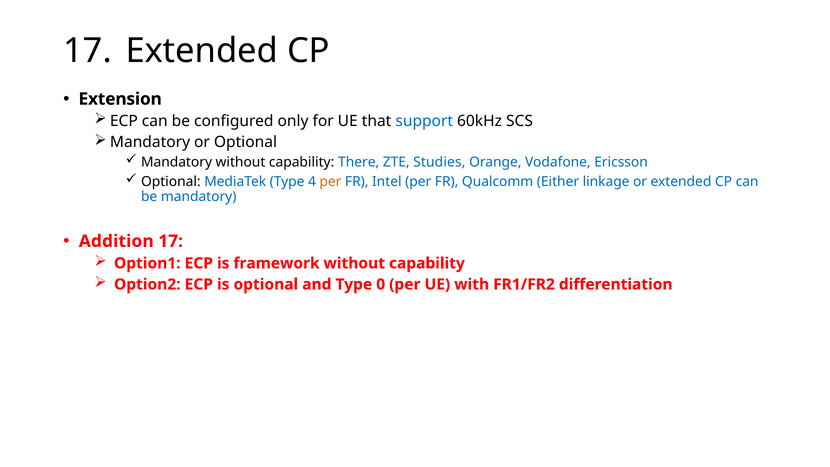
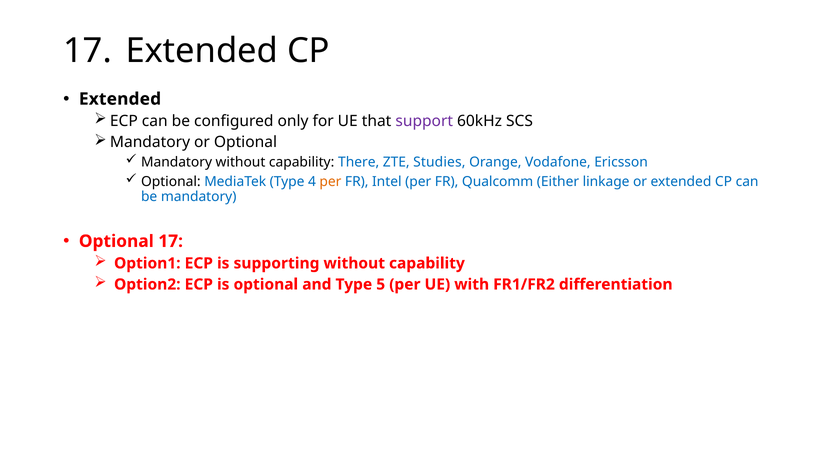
Extension at (120, 99): Extension -> Extended
support colour: blue -> purple
Addition at (116, 241): Addition -> Optional
framework: framework -> supporting
0: 0 -> 5
